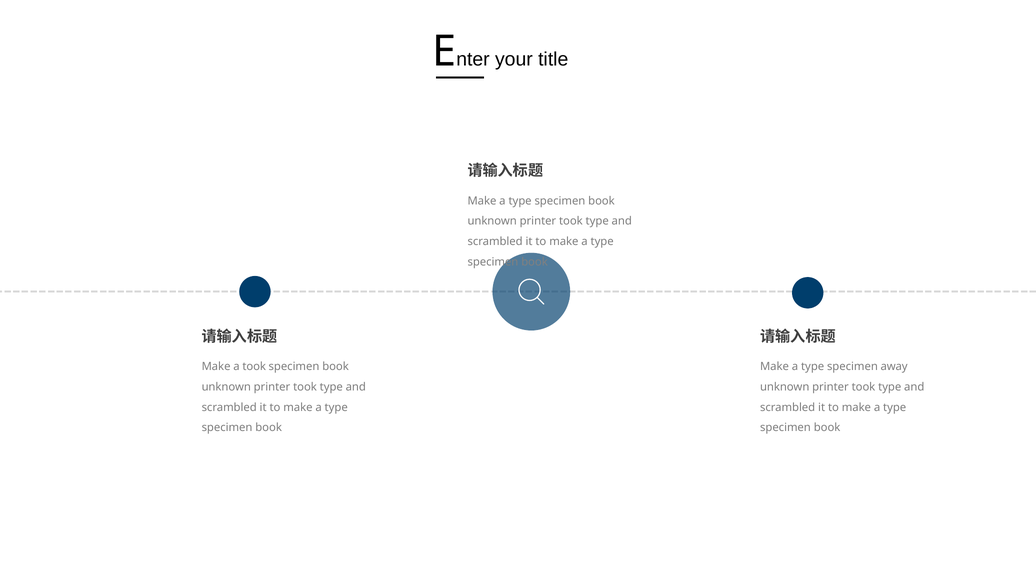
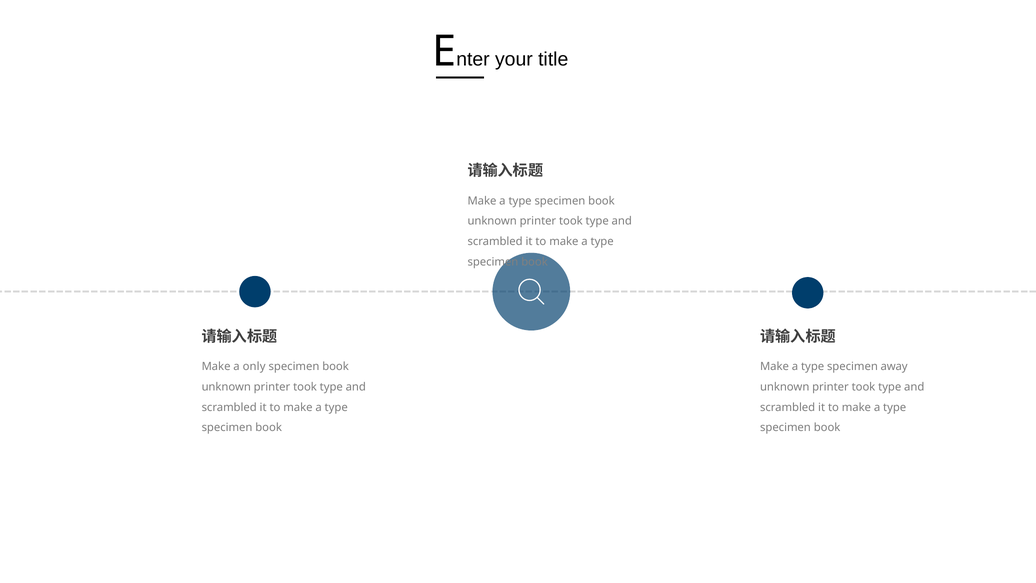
a took: took -> only
